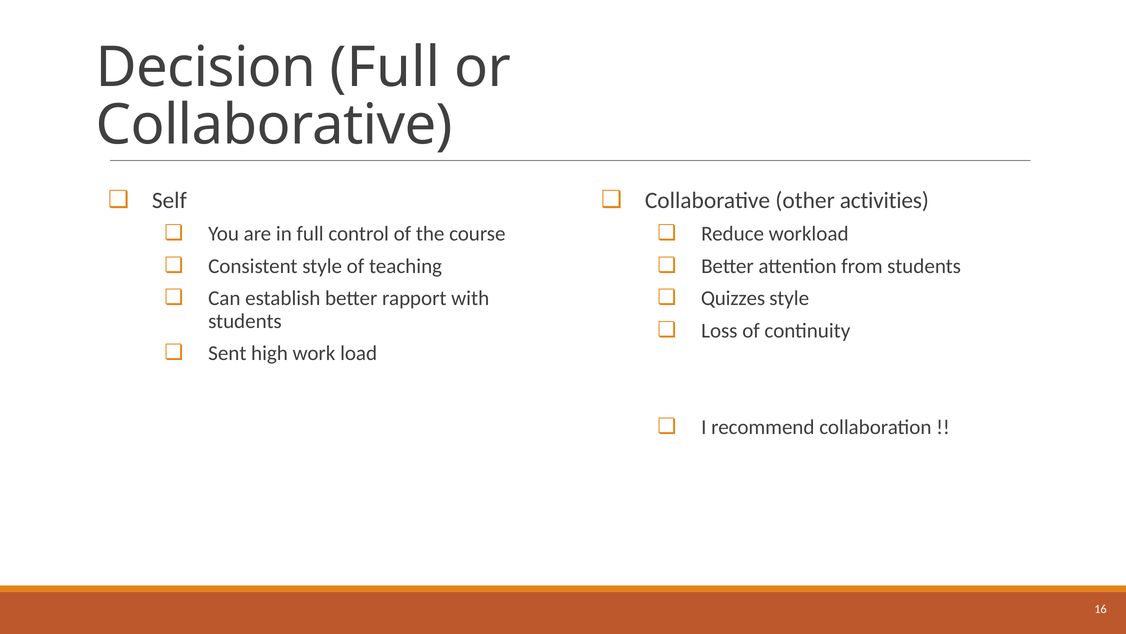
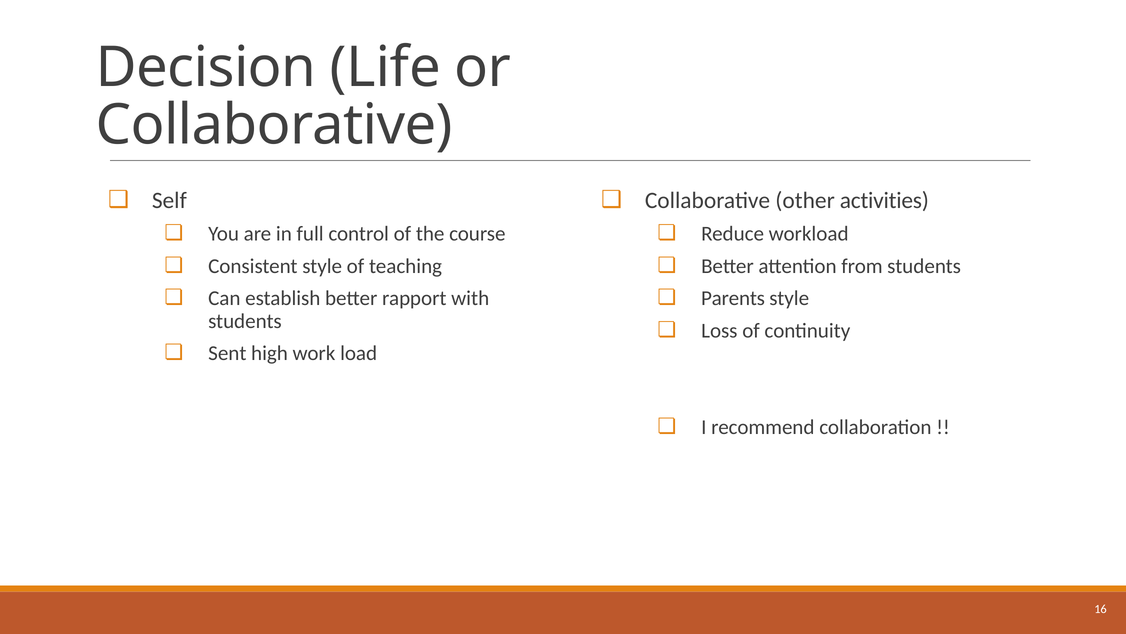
Decision Full: Full -> Life
Quizzes: Quizzes -> Parents
